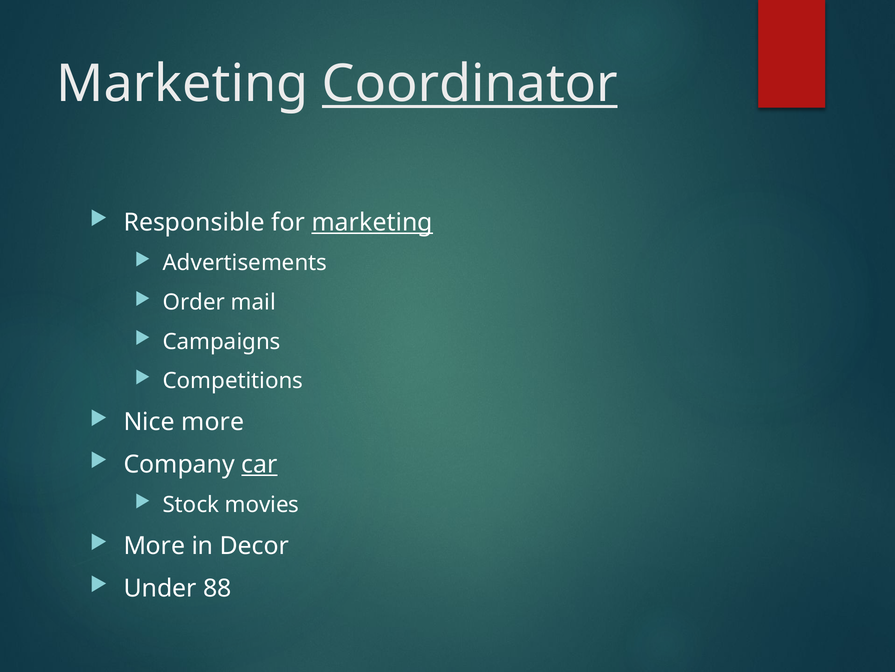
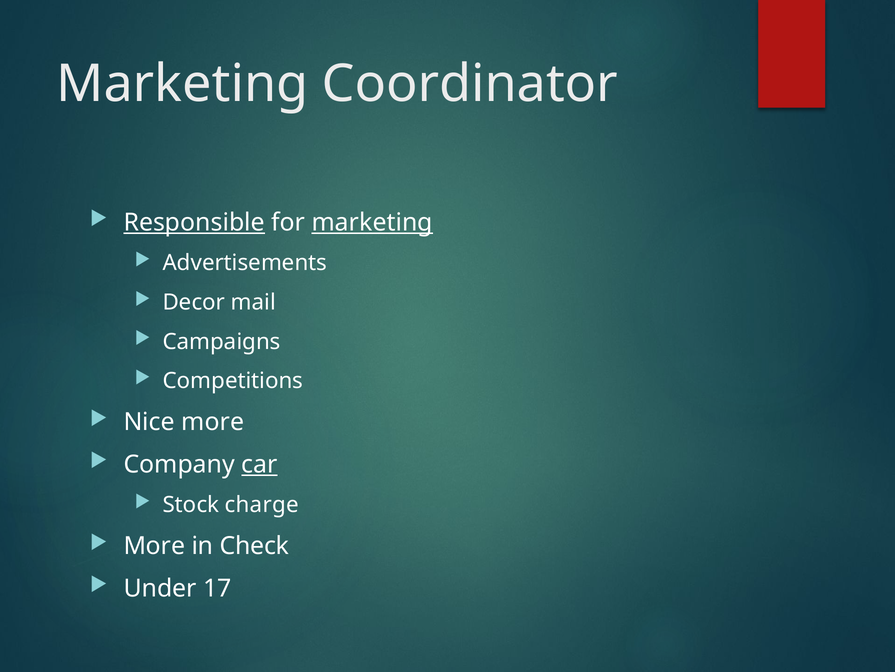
Coordinator underline: present -> none
Responsible underline: none -> present
Order: Order -> Decor
movies: movies -> charge
Decor: Decor -> Check
88: 88 -> 17
